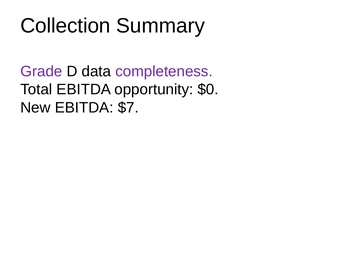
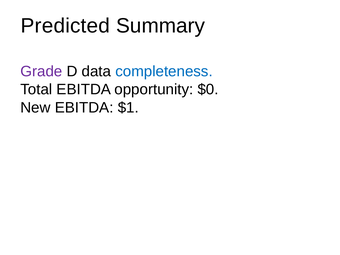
Collection: Collection -> Predicted
completeness colour: purple -> blue
$7: $7 -> $1
